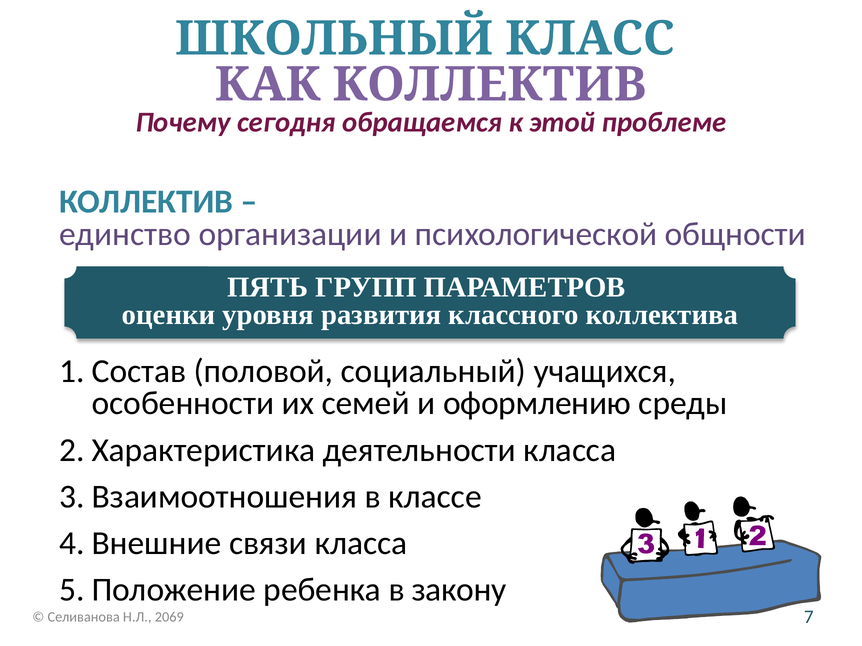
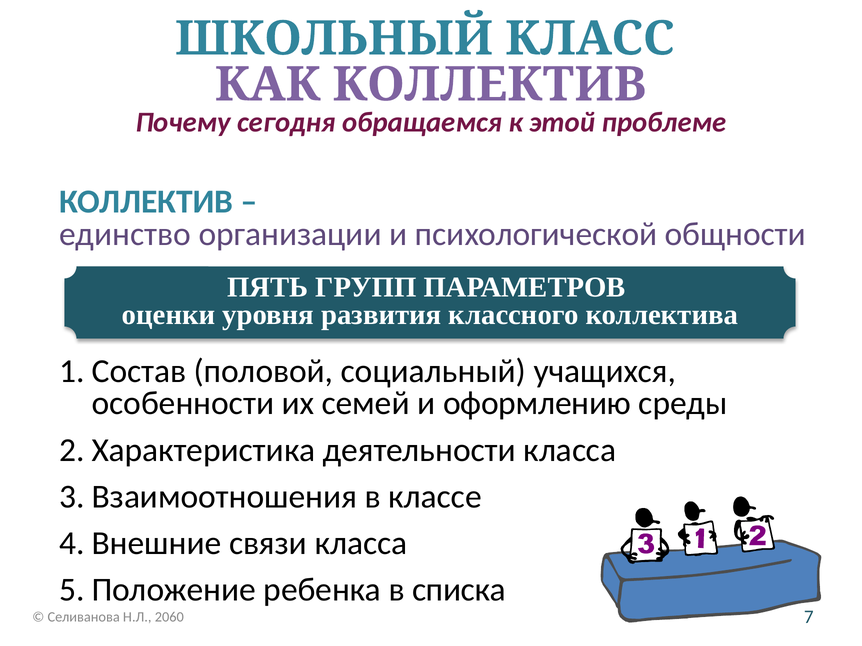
закону: закону -> списка
2069: 2069 -> 2060
